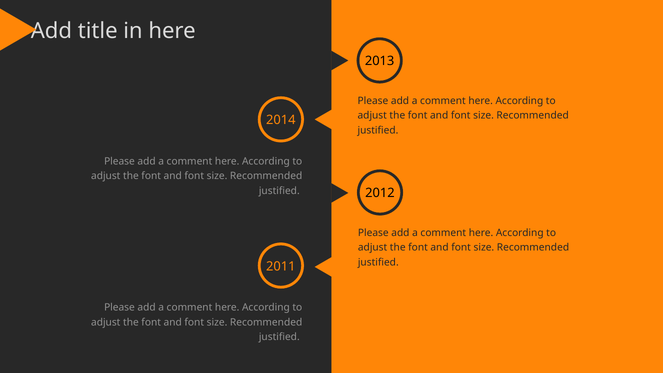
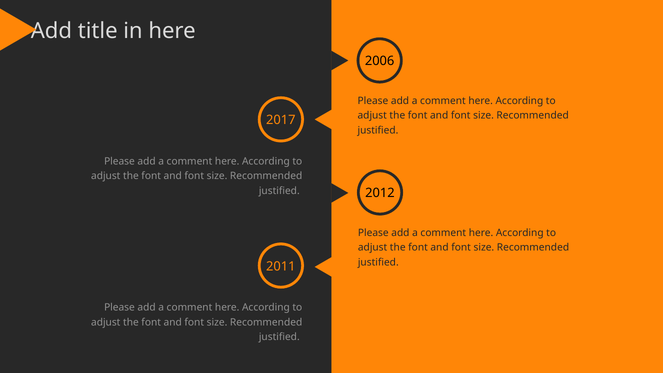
2013: 2013 -> 2006
2014: 2014 -> 2017
